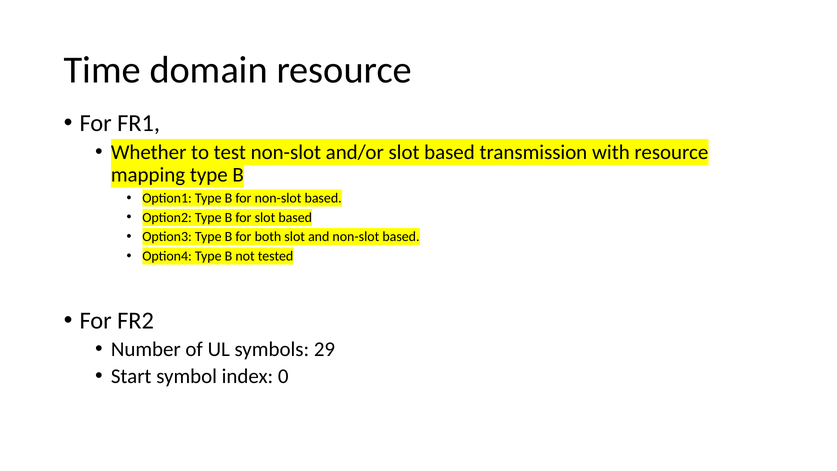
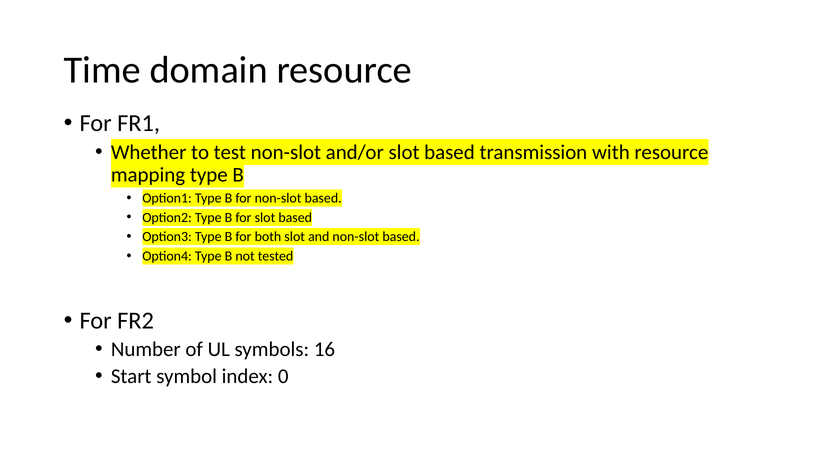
29: 29 -> 16
